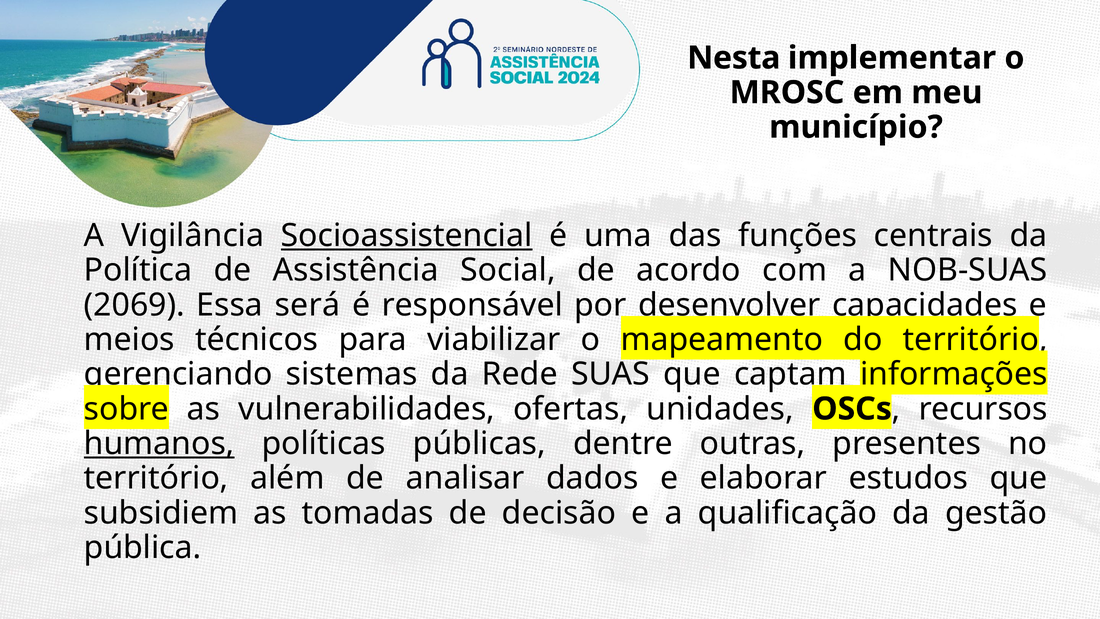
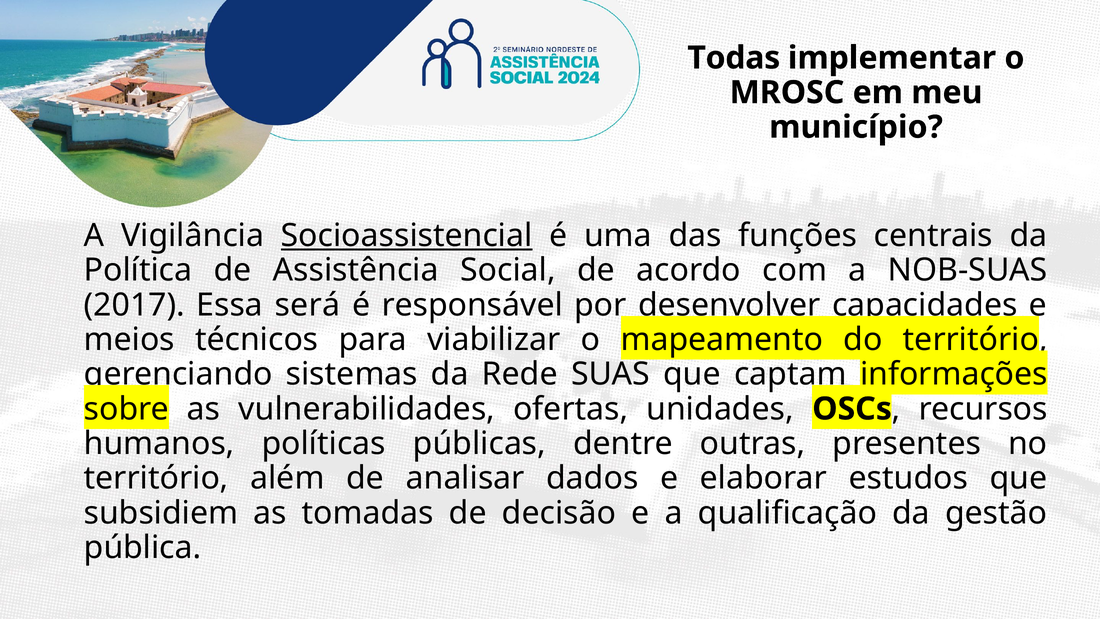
Nesta: Nesta -> Todas
2069: 2069 -> 2017
humanos underline: present -> none
